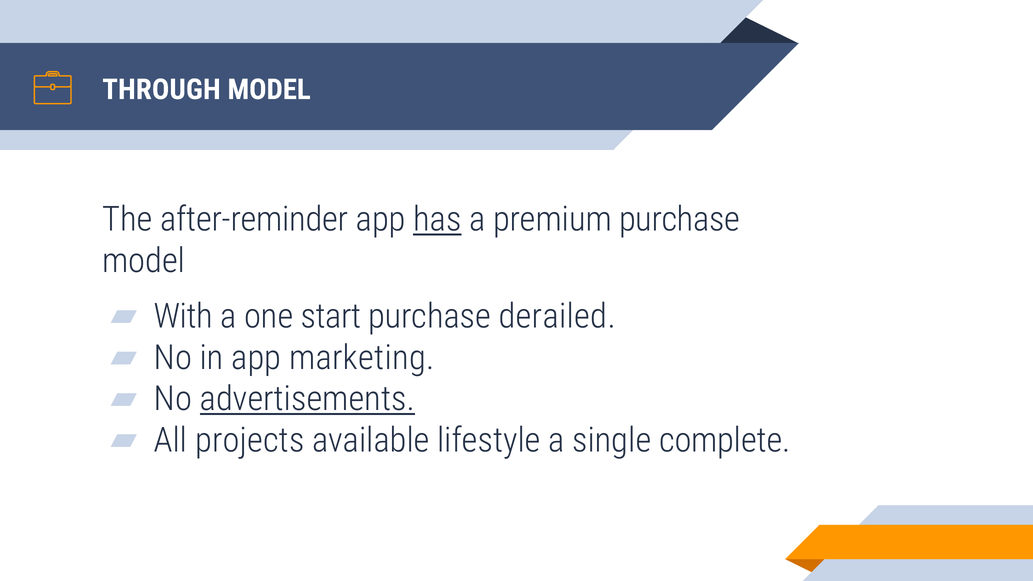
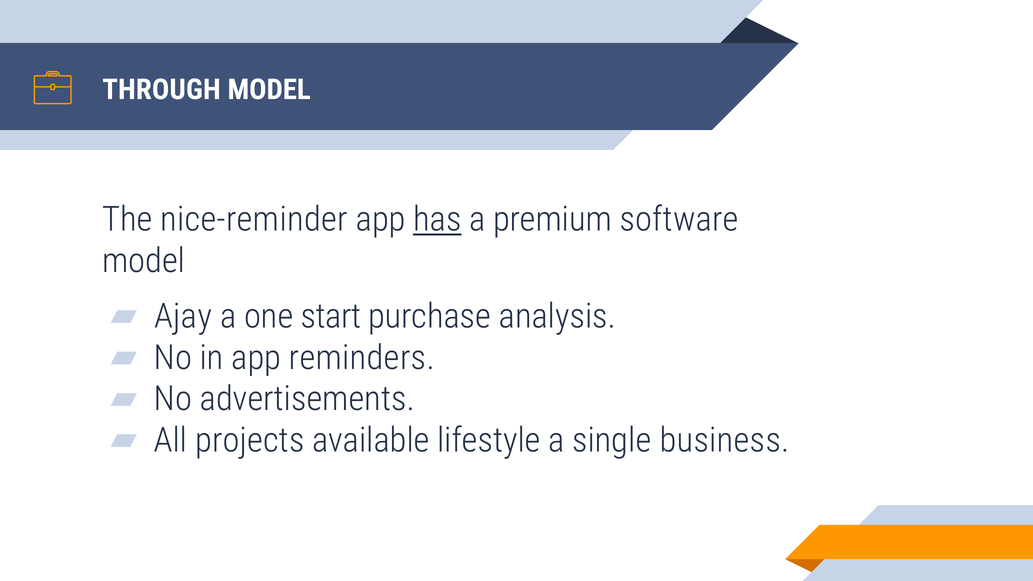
after-reminder: after-reminder -> nice-reminder
premium purchase: purchase -> software
With: With -> Ajay
derailed: derailed -> analysis
marketing: marketing -> reminders
advertisements underline: present -> none
complete: complete -> business
